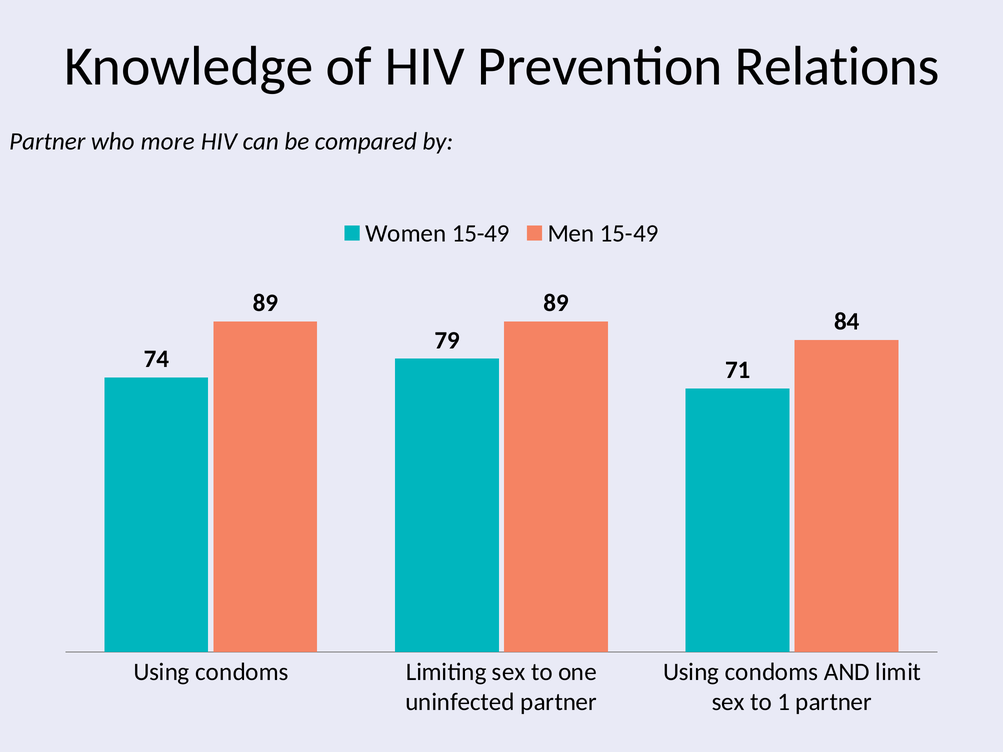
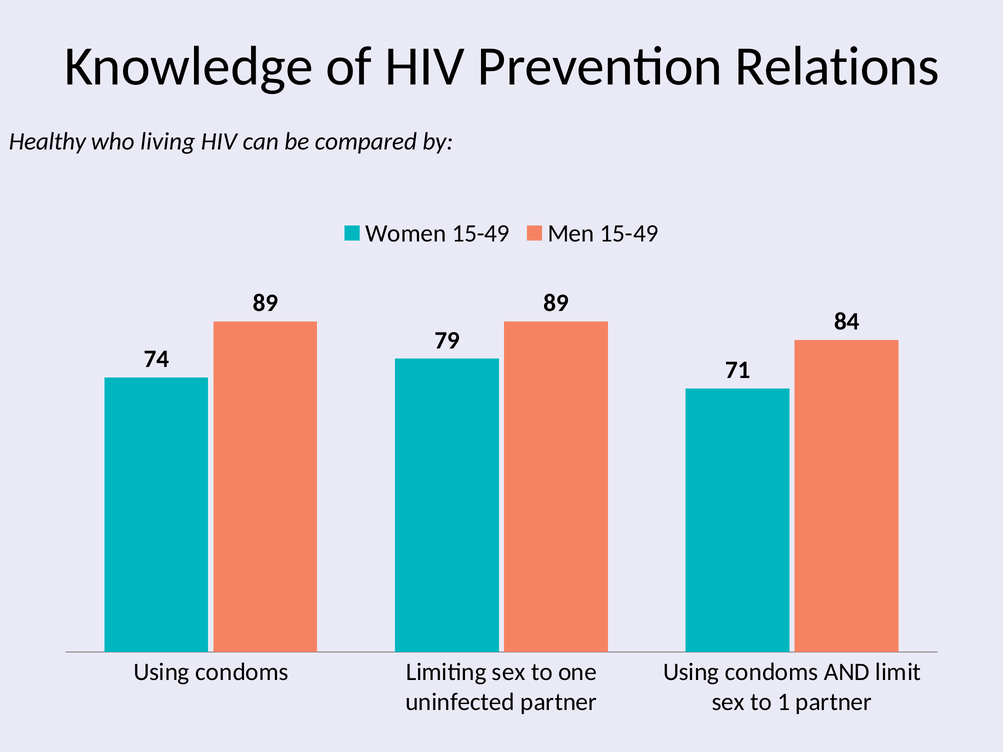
Partner at (47, 142): Partner -> Healthy
more: more -> living
